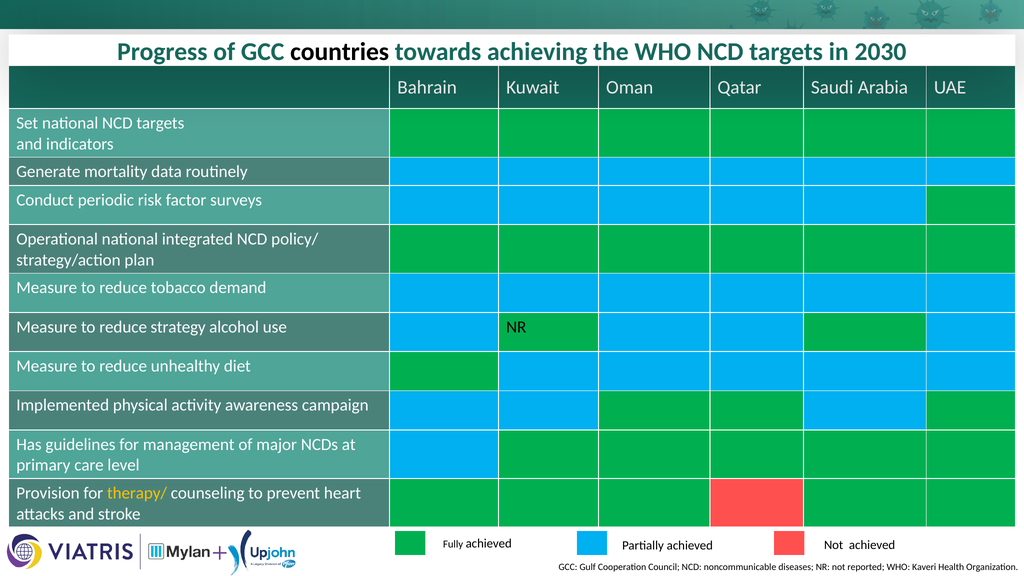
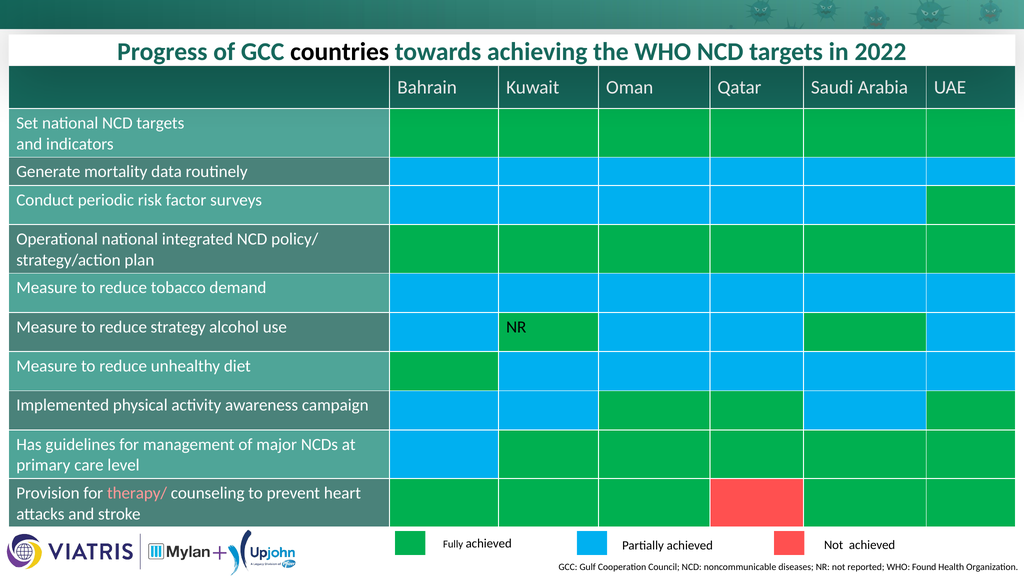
2030: 2030 -> 2022
therapy/ colour: yellow -> pink
Kaveri: Kaveri -> Found
